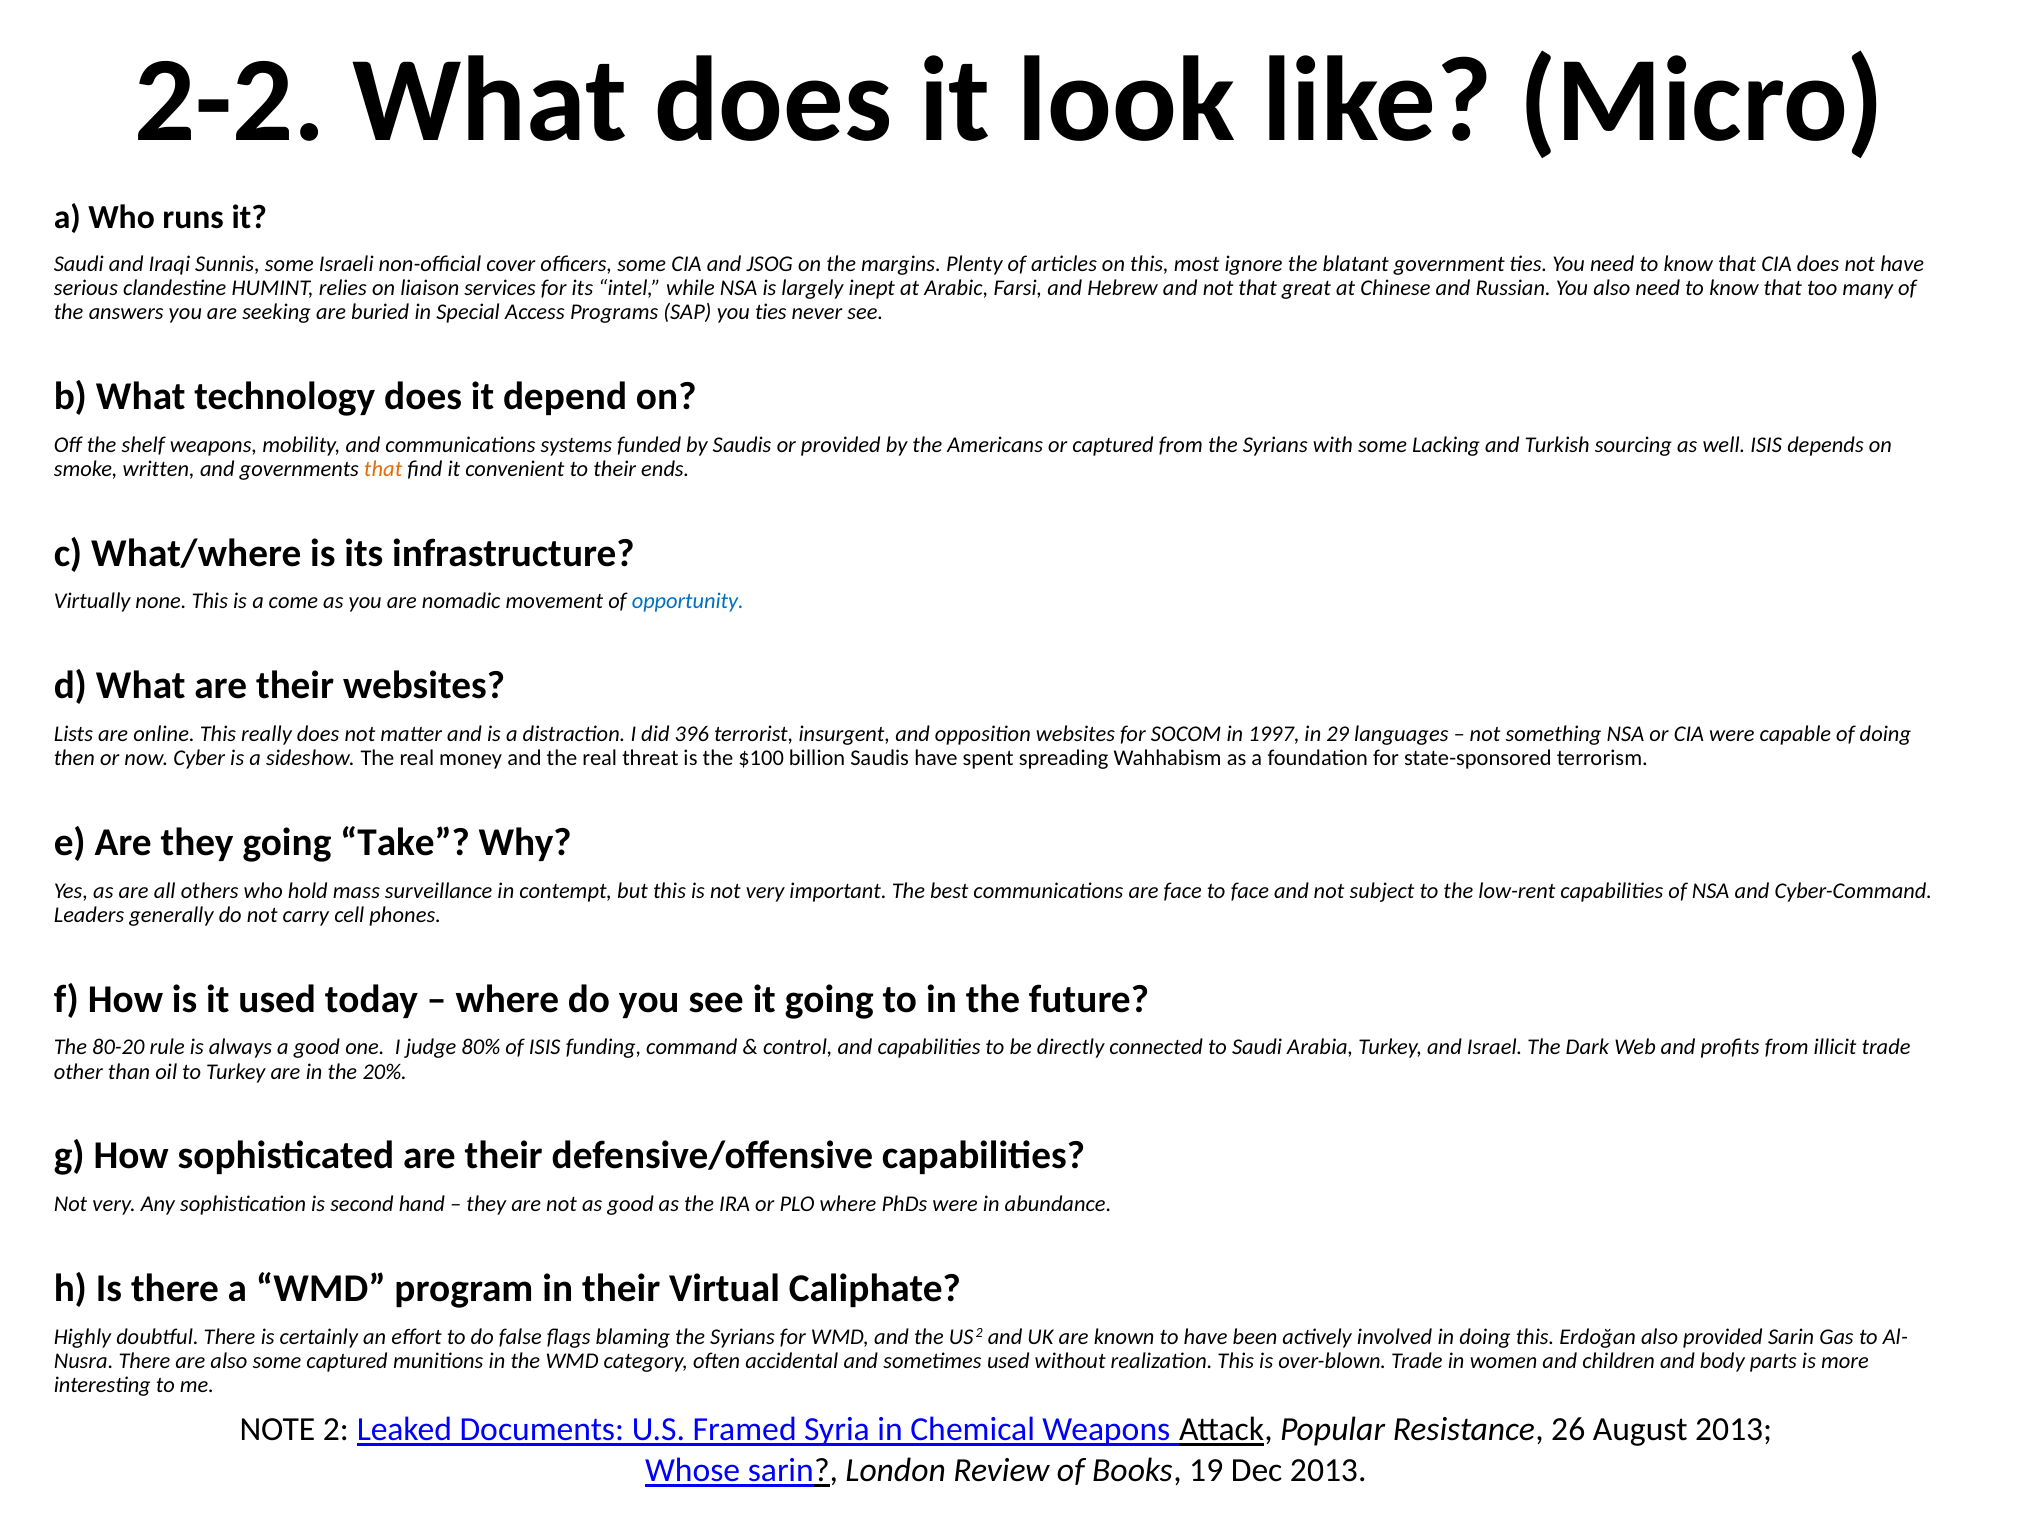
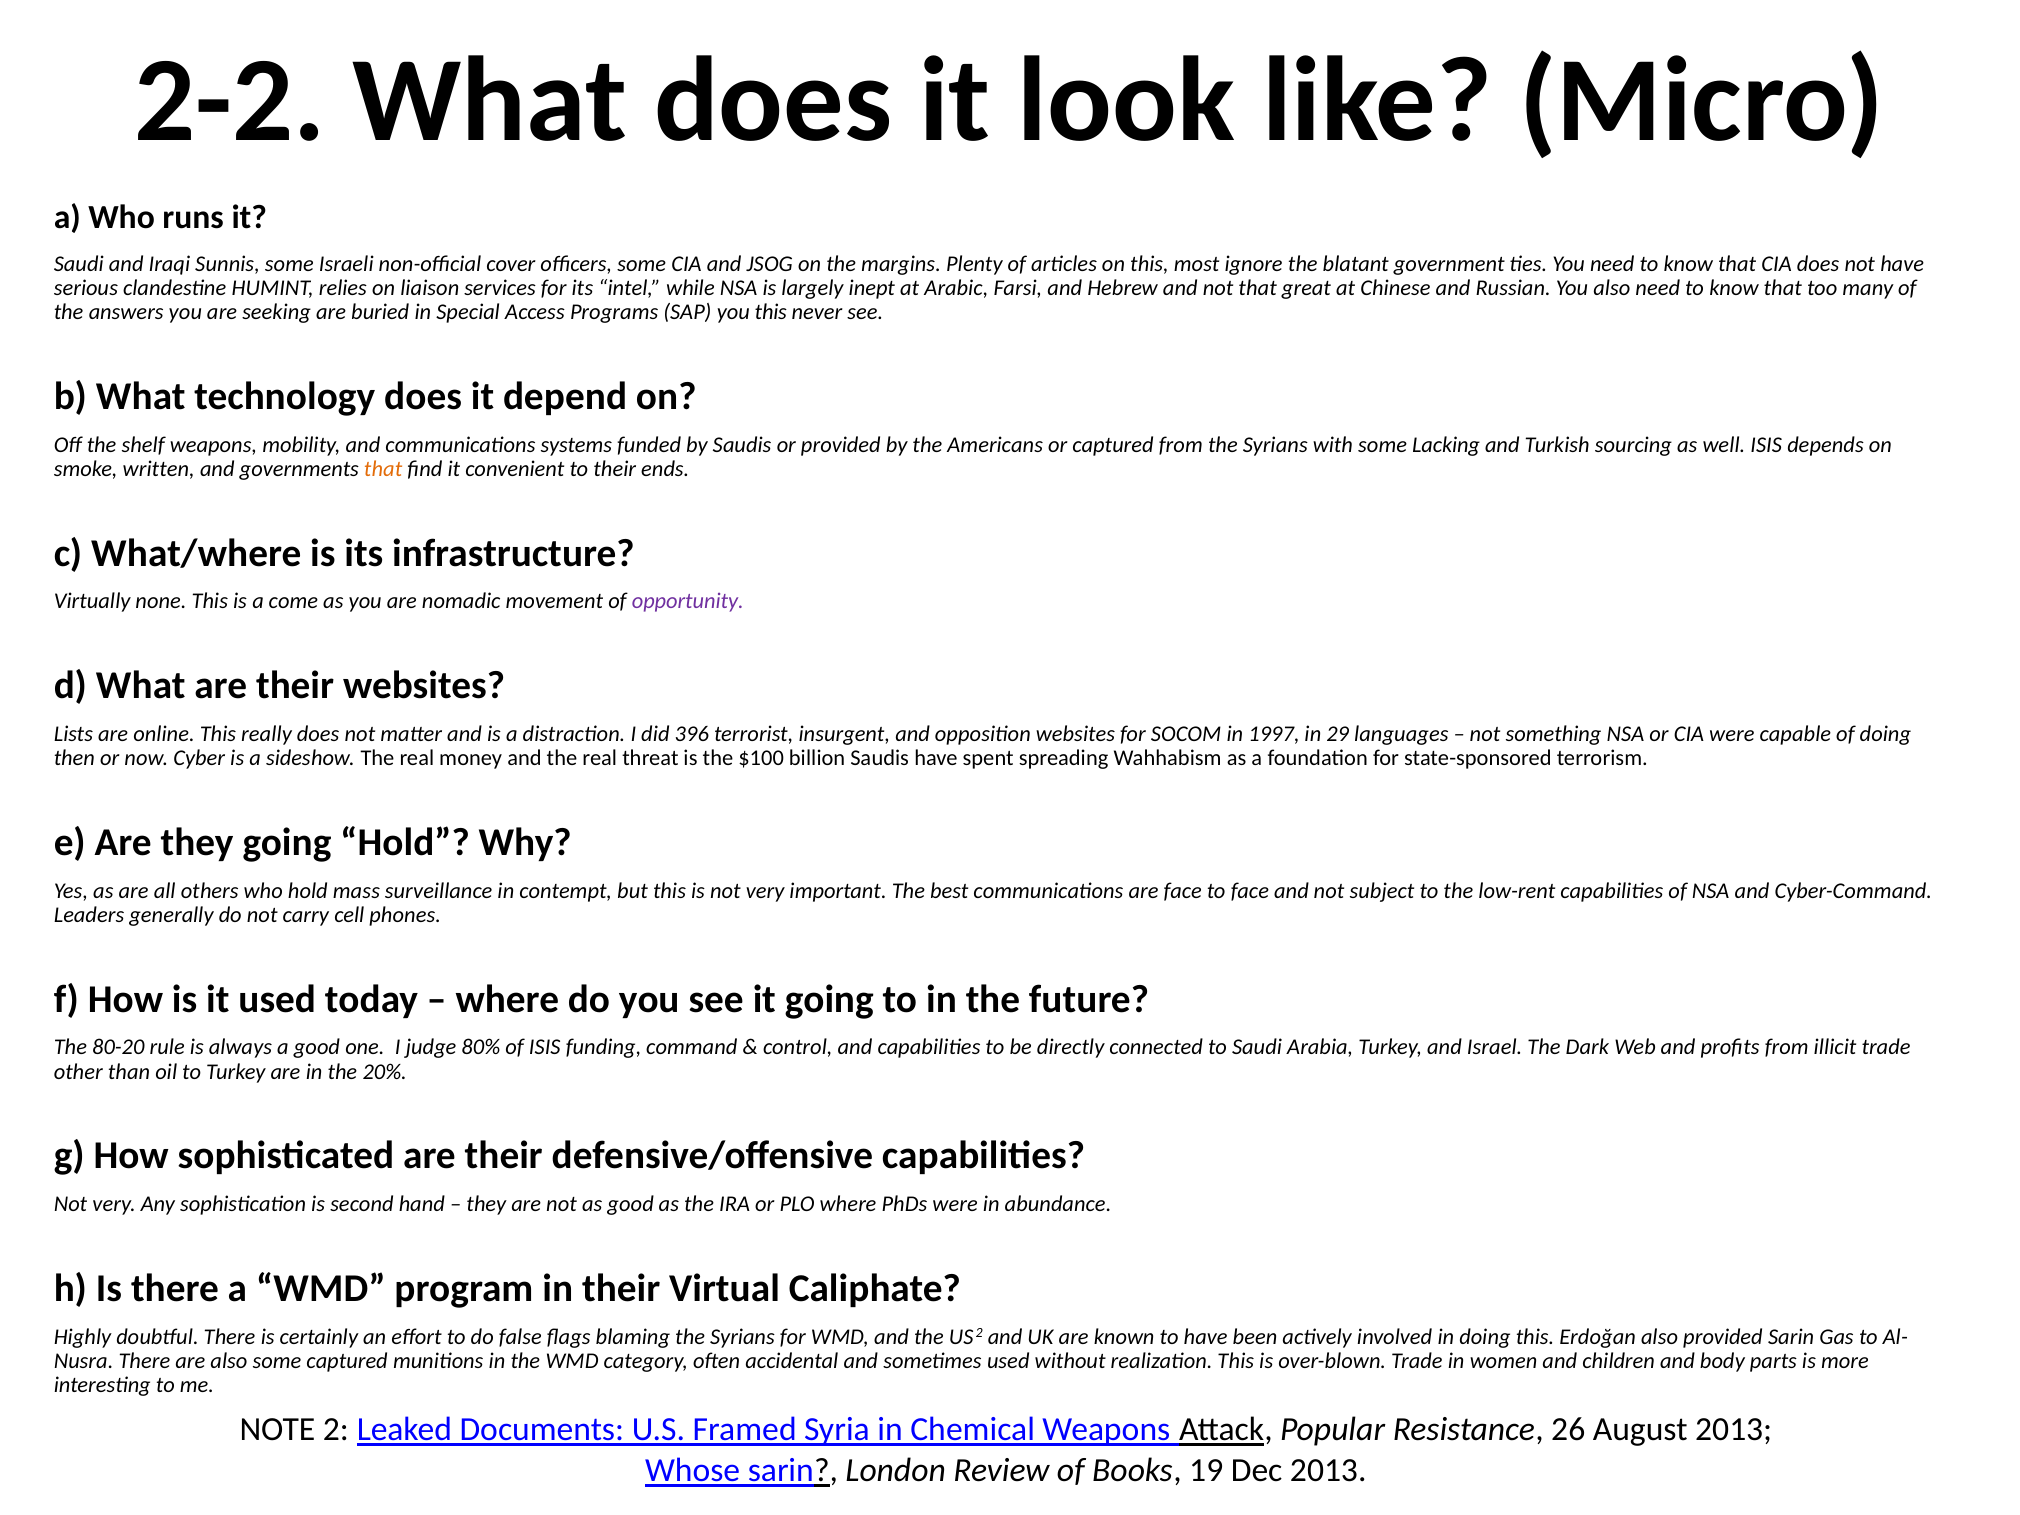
you ties: ties -> this
opportunity colour: blue -> purple
going Take: Take -> Hold
